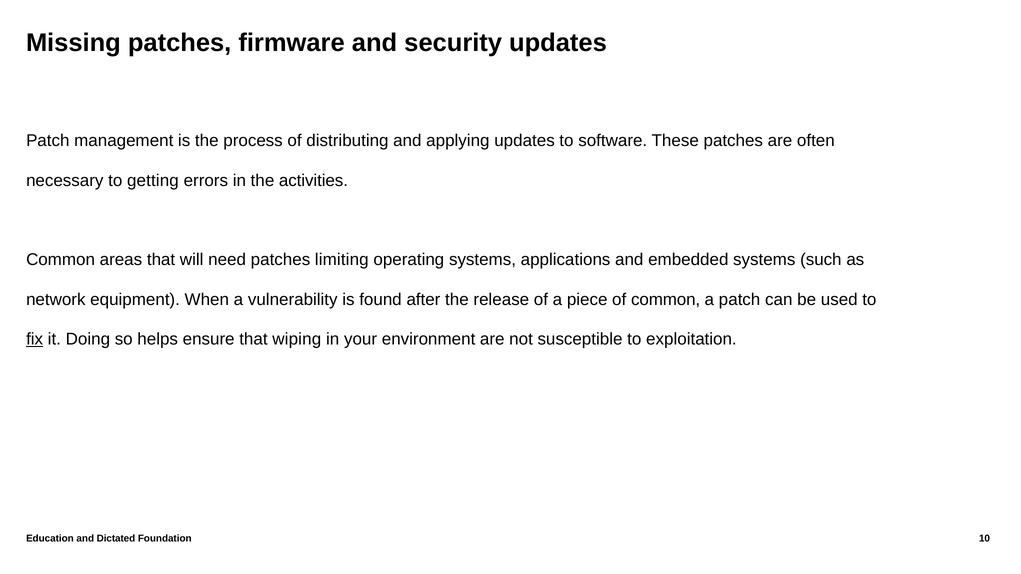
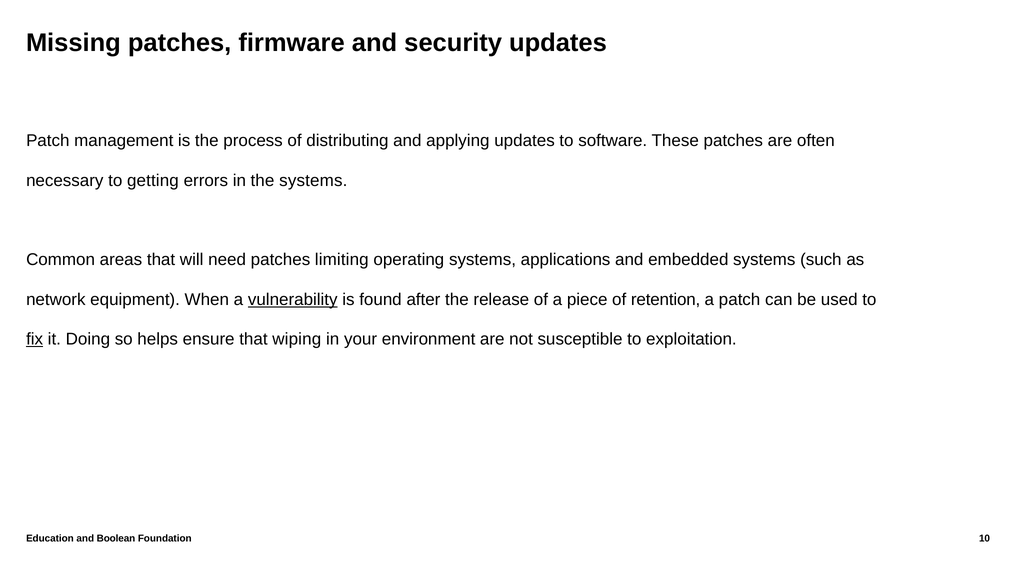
the activities: activities -> systems
vulnerability underline: none -> present
of common: common -> retention
Dictated: Dictated -> Boolean
